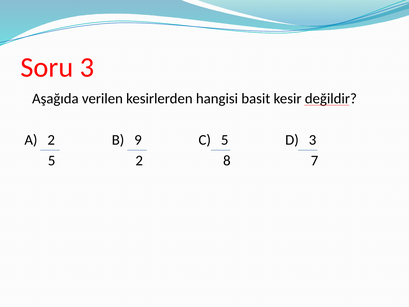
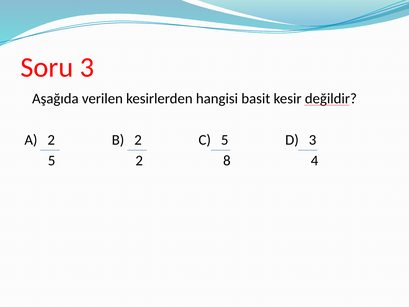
B 9: 9 -> 2
7: 7 -> 4
